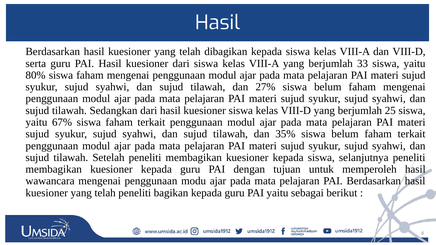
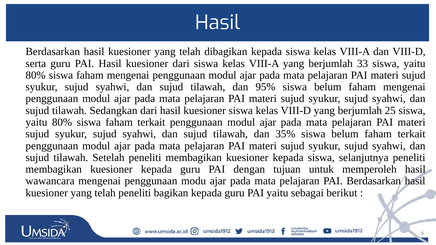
27%: 27% -> 95%
67% at (62, 122): 67% -> 80%
